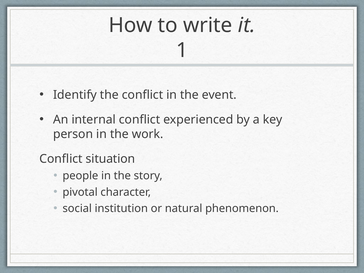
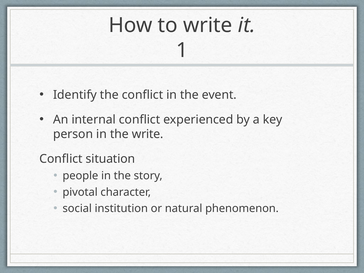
the work: work -> write
